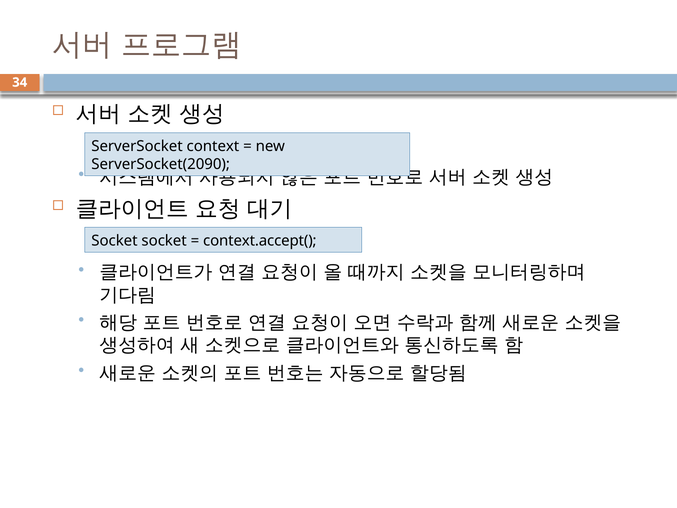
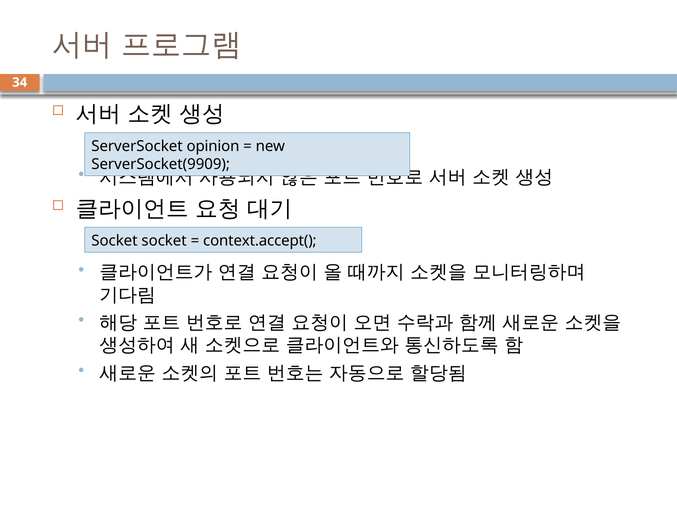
context: context -> opinion
ServerSocket(2090: ServerSocket(2090 -> ServerSocket(9909
